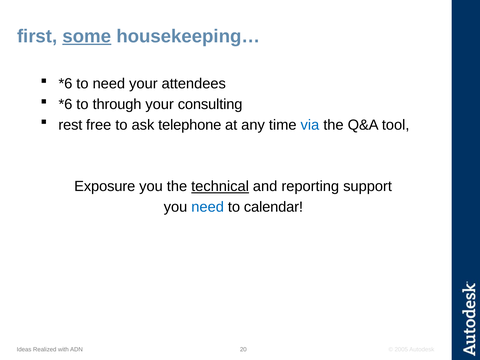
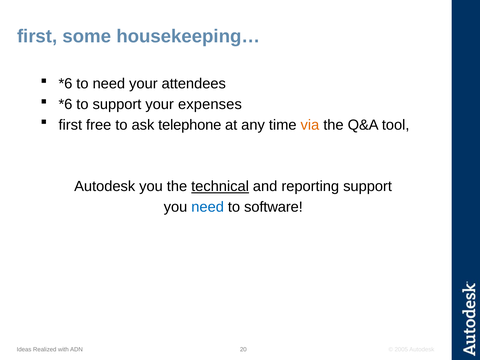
some underline: present -> none
to through: through -> support
consulting: consulting -> expenses
rest at (70, 125): rest -> first
via colour: blue -> orange
Exposure at (105, 186): Exposure -> Autodesk
calendar: calendar -> software
